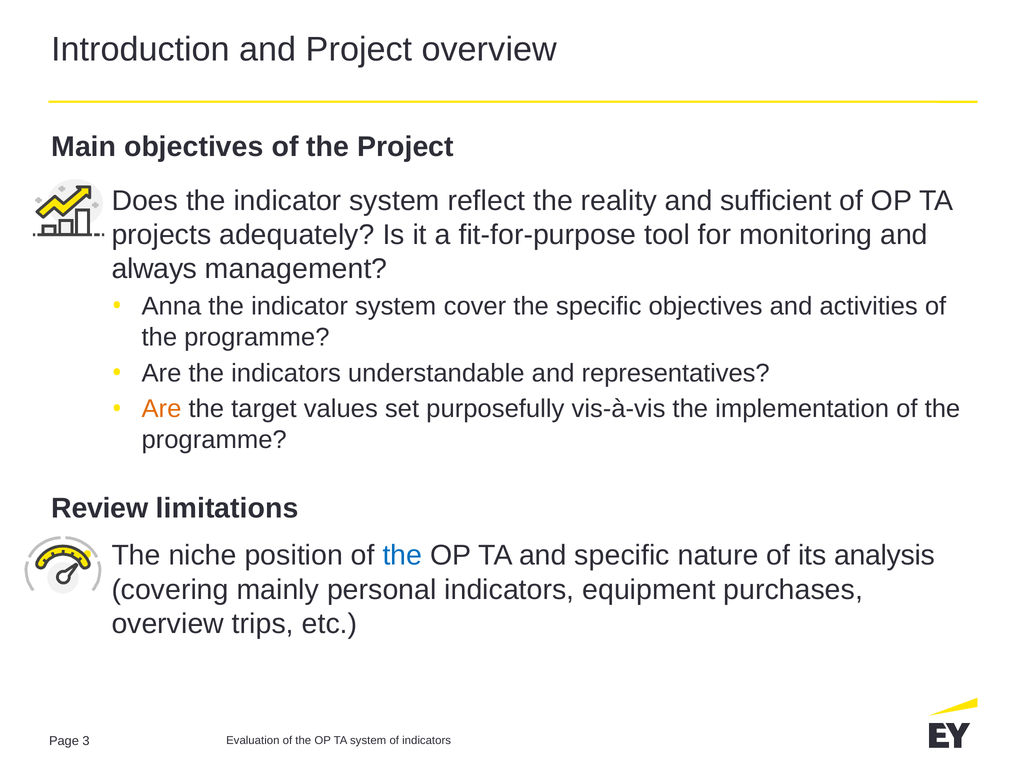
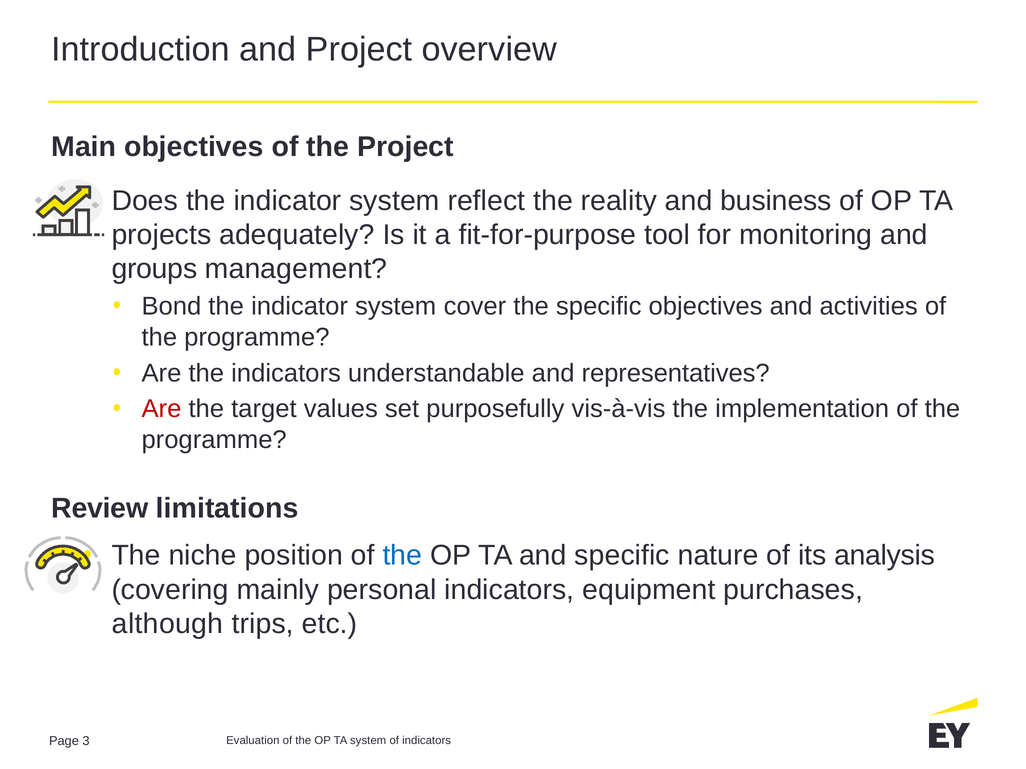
sufficient: sufficient -> business
always: always -> groups
Anna: Anna -> Bond
Are at (161, 409) colour: orange -> red
overview at (168, 624): overview -> although
